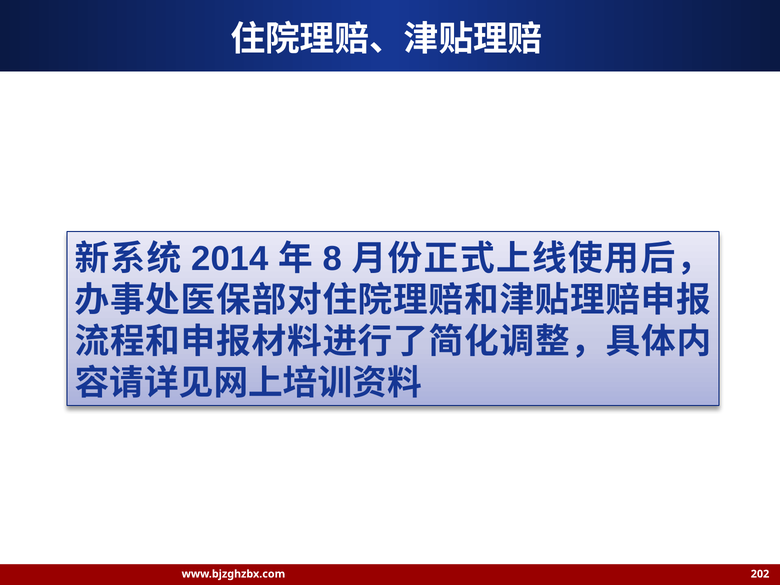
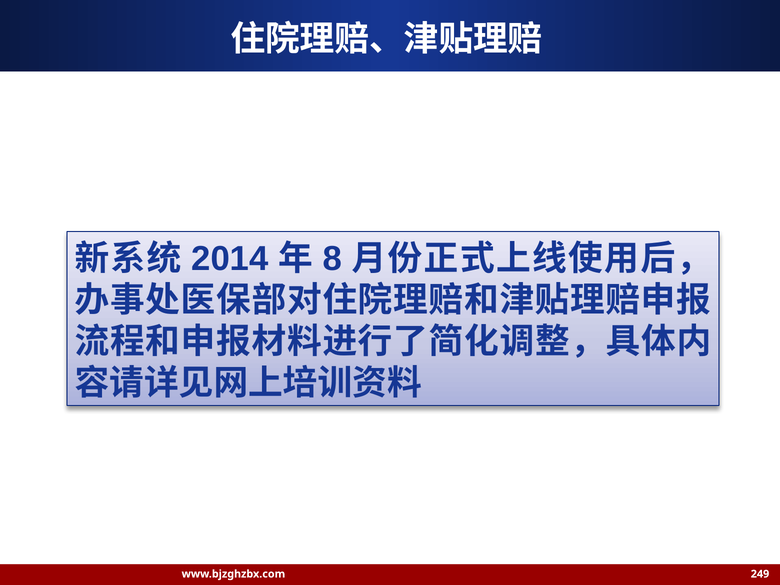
202: 202 -> 249
